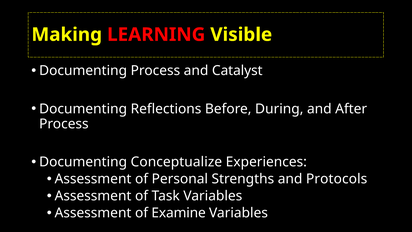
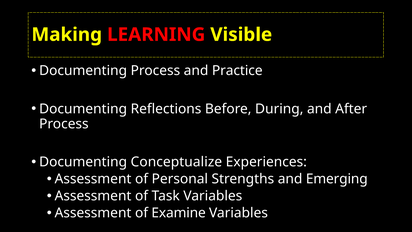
Catalyst: Catalyst -> Practice
Protocols: Protocols -> Emerging
